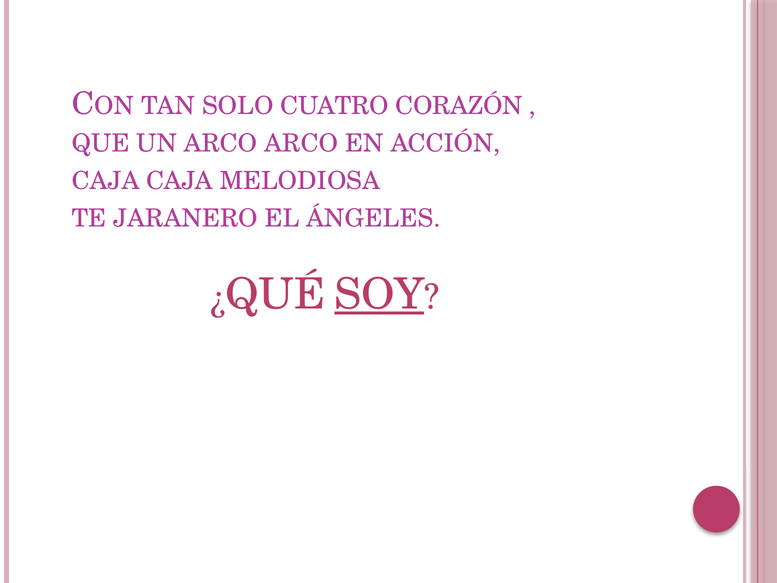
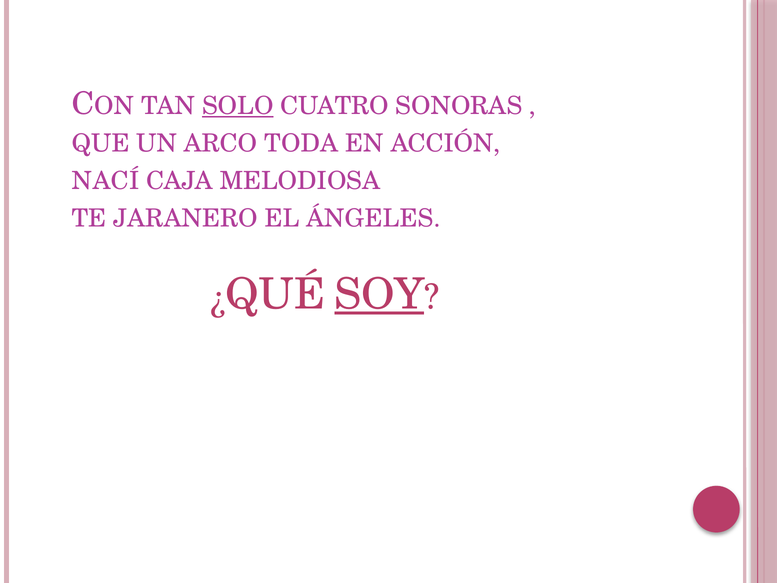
SOLO underline: none -> present
CORAZÓN: CORAZÓN -> SONORAS
ARCO ARCO: ARCO -> TODA
CAJA at (106, 181): CAJA -> NACÍ
